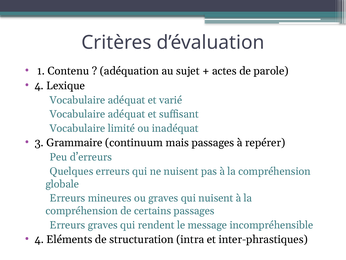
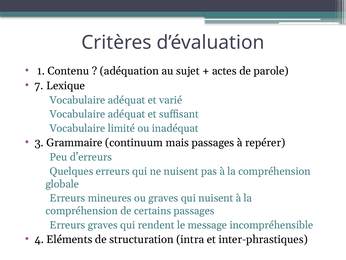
4 at (39, 85): 4 -> 7
